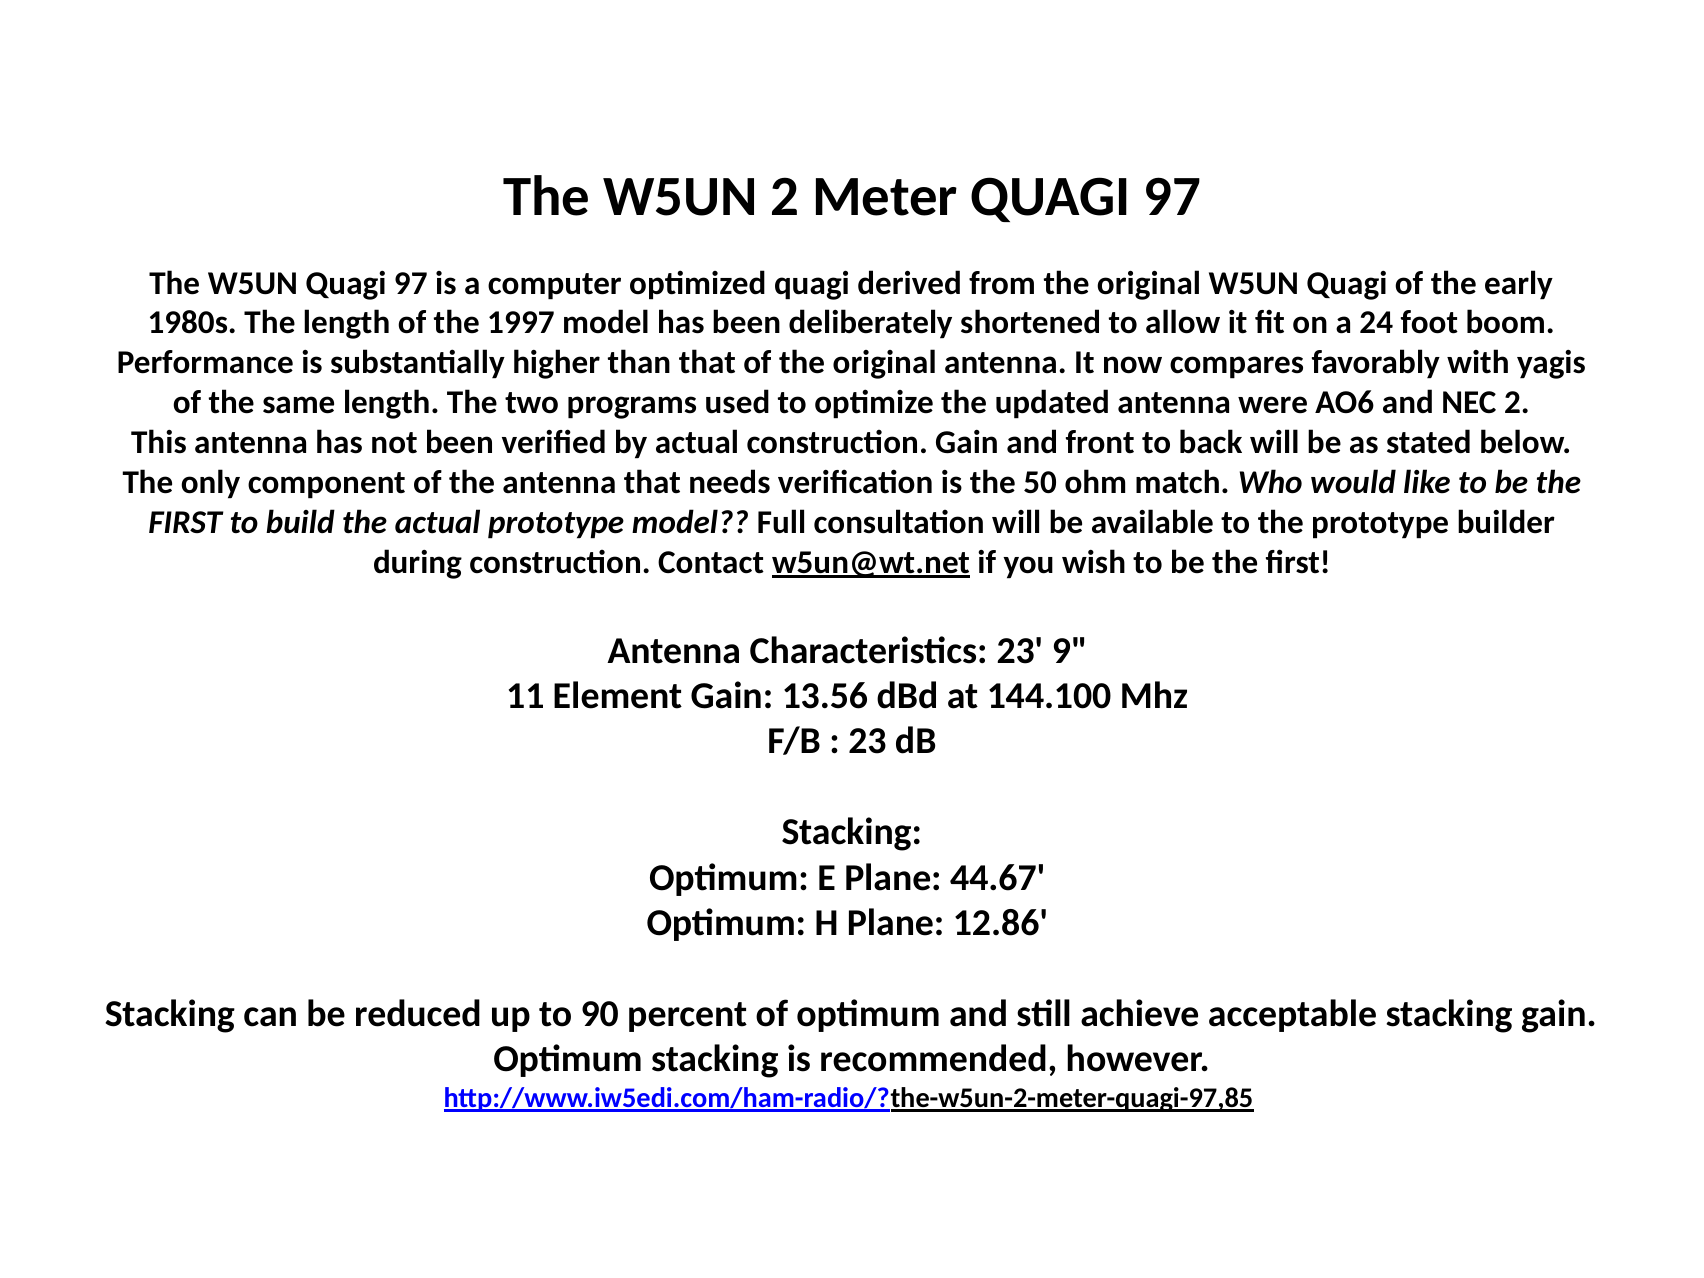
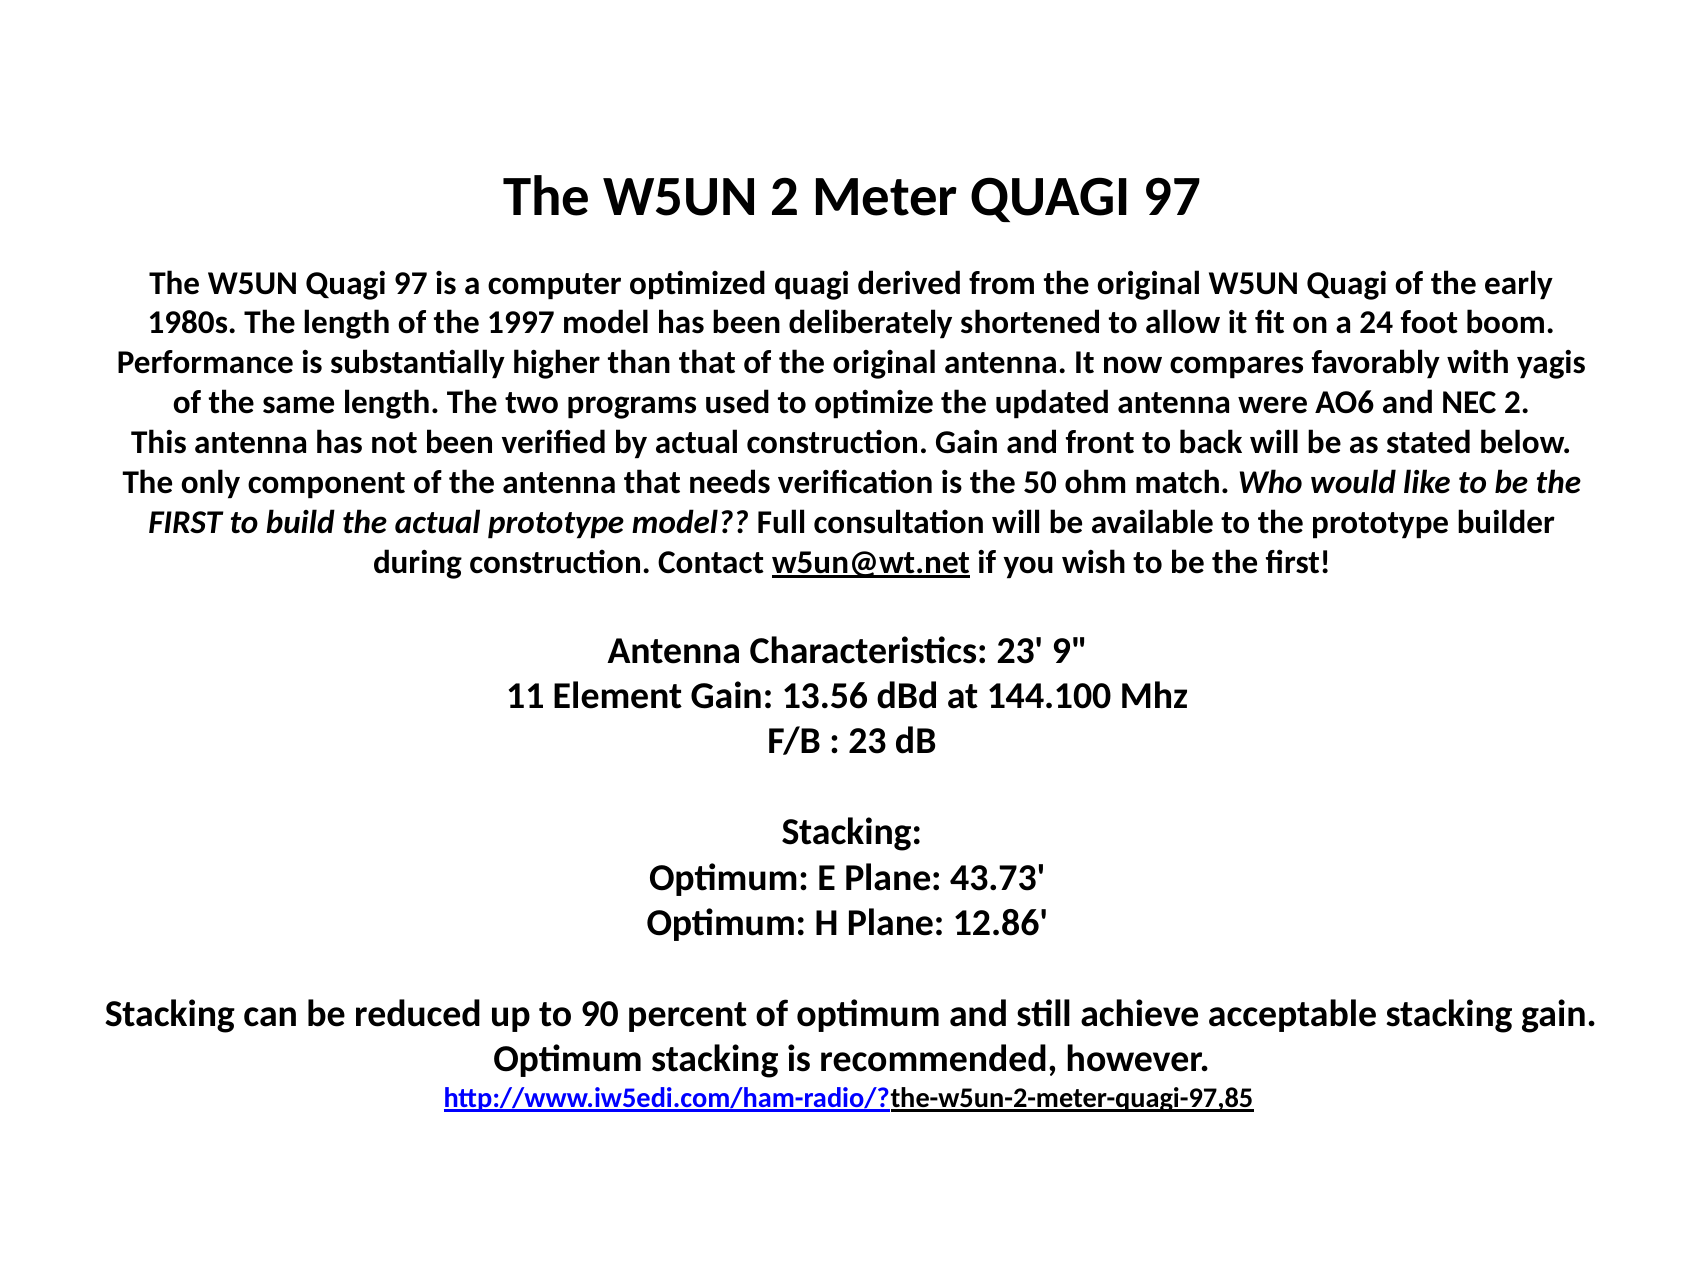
44.67: 44.67 -> 43.73
